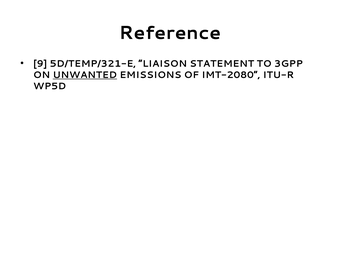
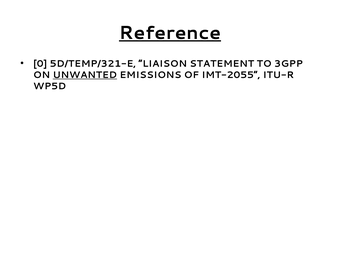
Reference underline: none -> present
9: 9 -> 0
IMT-2080: IMT-2080 -> IMT-2055
